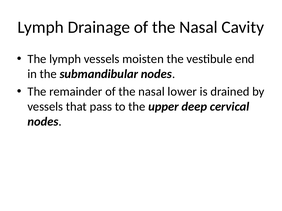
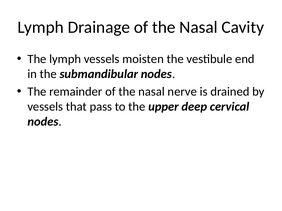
lower: lower -> nerve
